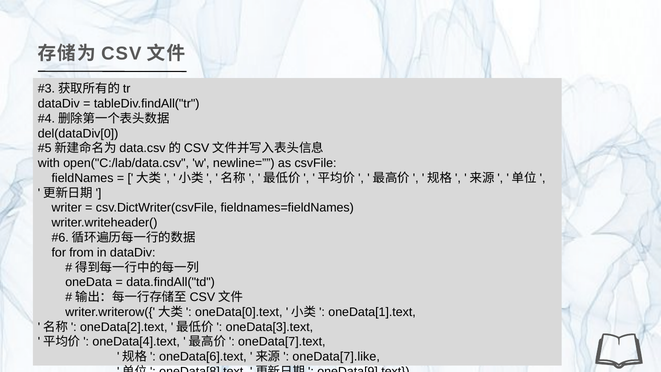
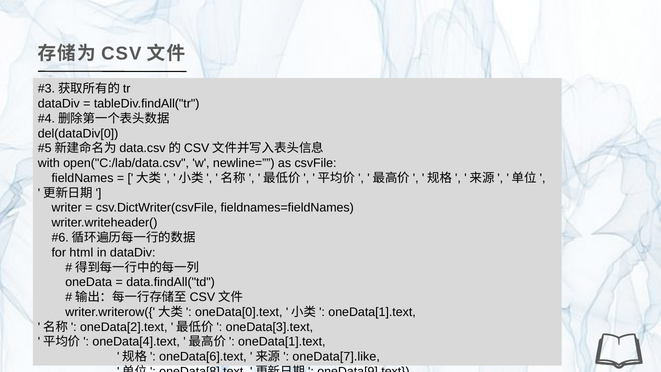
from: from -> html
oneData[7].text at (282, 342): oneData[7].text -> oneData[1].text
